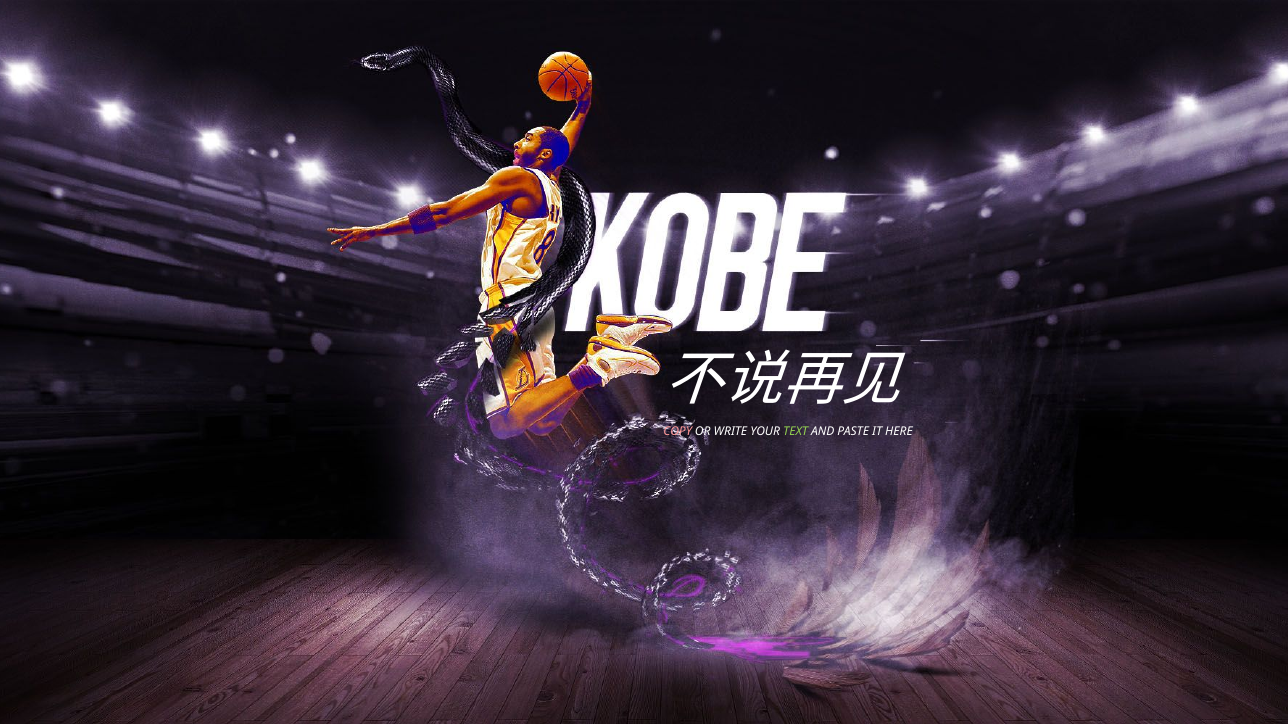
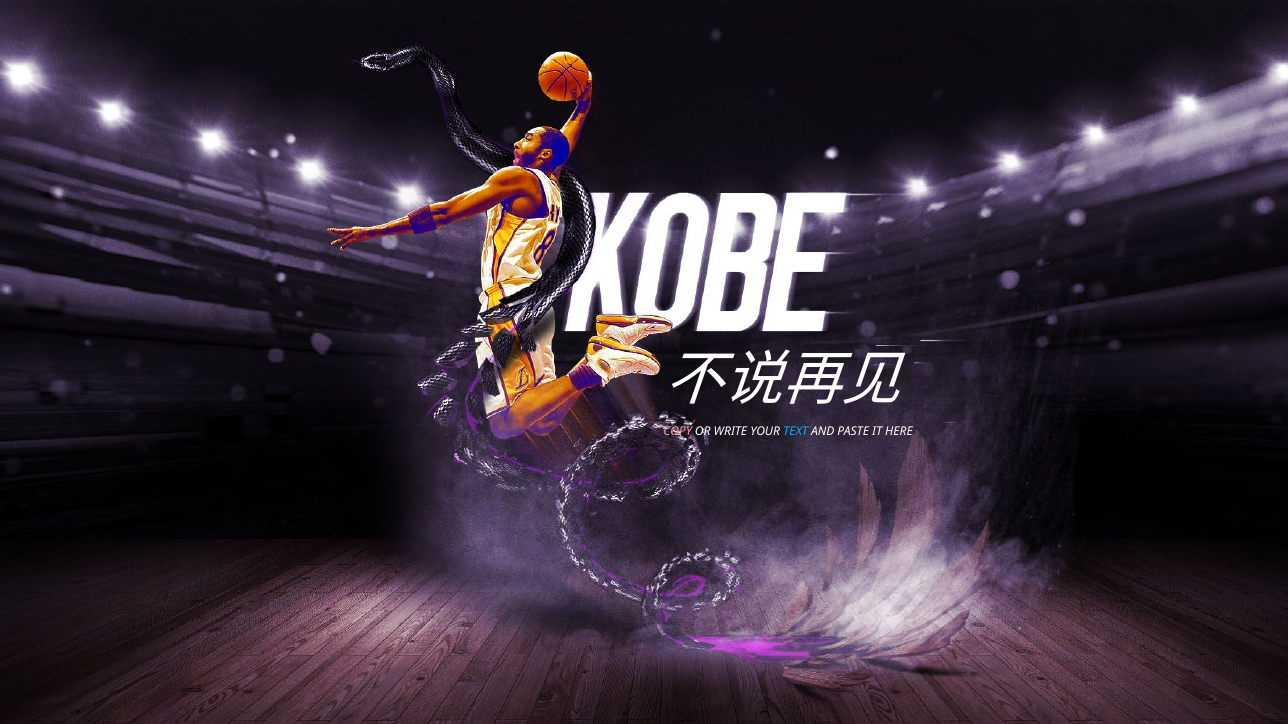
TEXT colour: light green -> light blue
